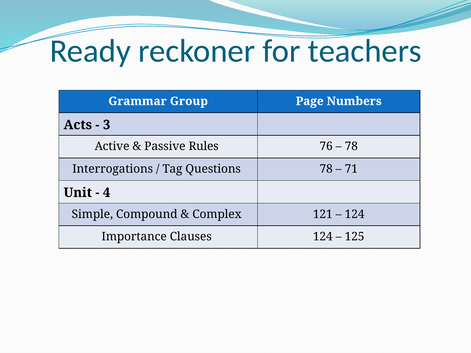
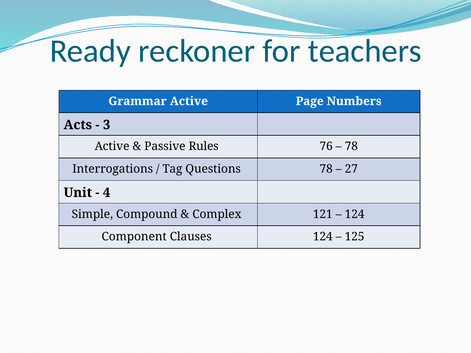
Grammar Group: Group -> Active
71: 71 -> 27
Importance: Importance -> Component
